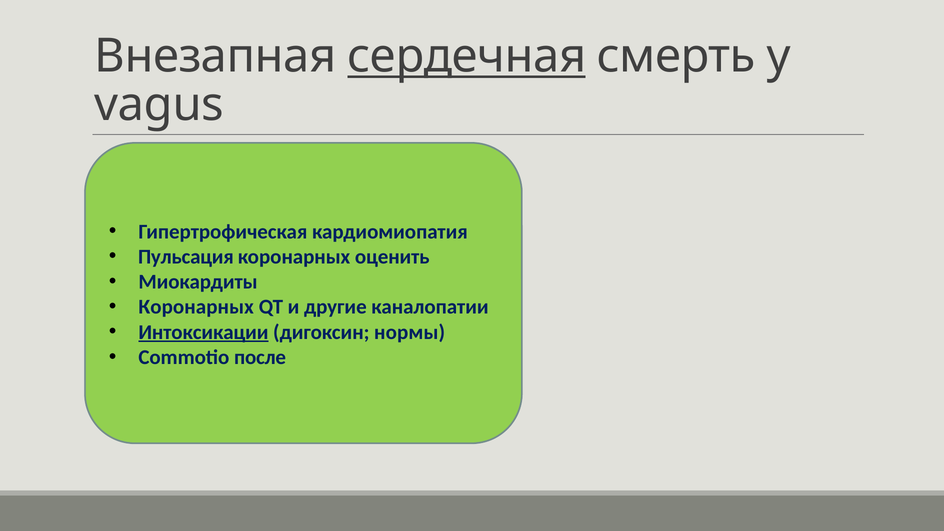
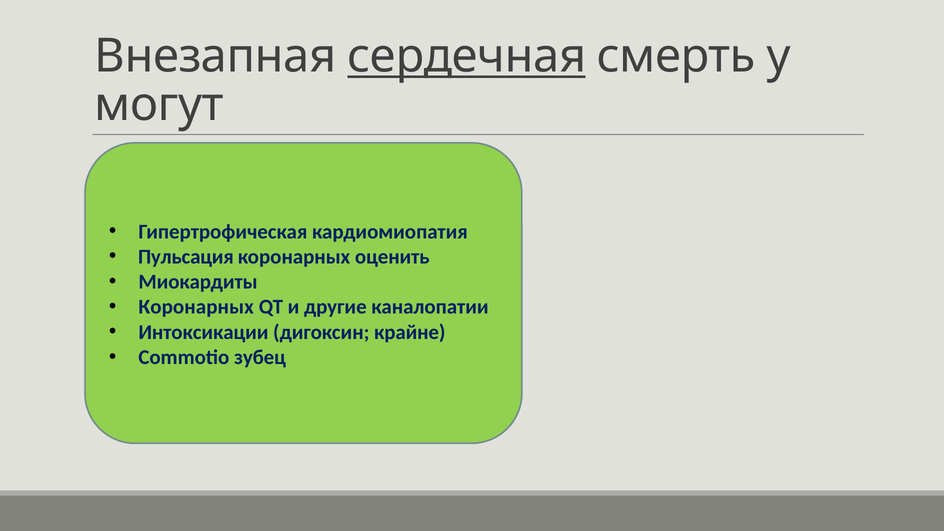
vagus: vagus -> могут
Интоксикации underline: present -> none
нормы: нормы -> крайне
после: после -> зубец
